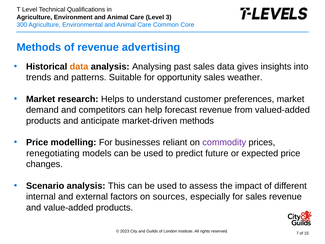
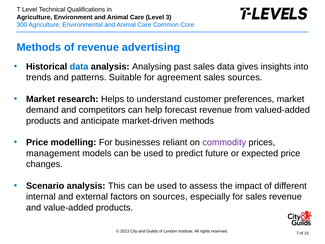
data at (79, 66) colour: orange -> blue
opportunity: opportunity -> agreement
sales weather: weather -> sources
renegotiating: renegotiating -> management
